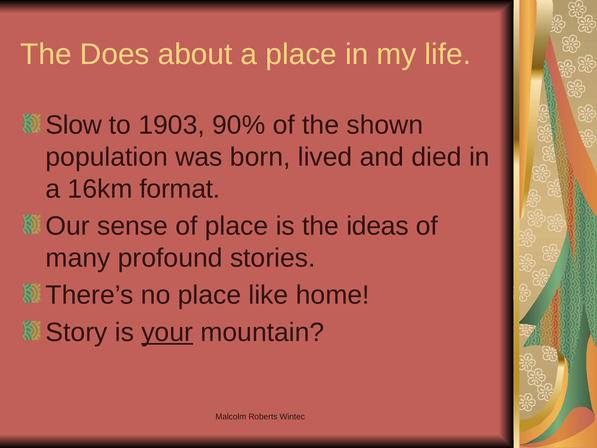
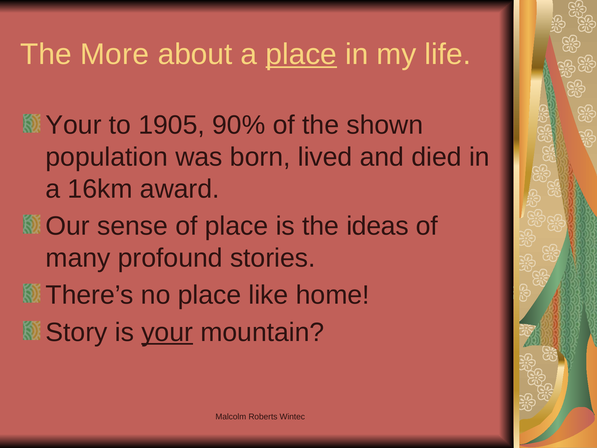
Does: Does -> More
place at (301, 54) underline: none -> present
Slow at (74, 125): Slow -> Your
1903: 1903 -> 1905
format: format -> award
